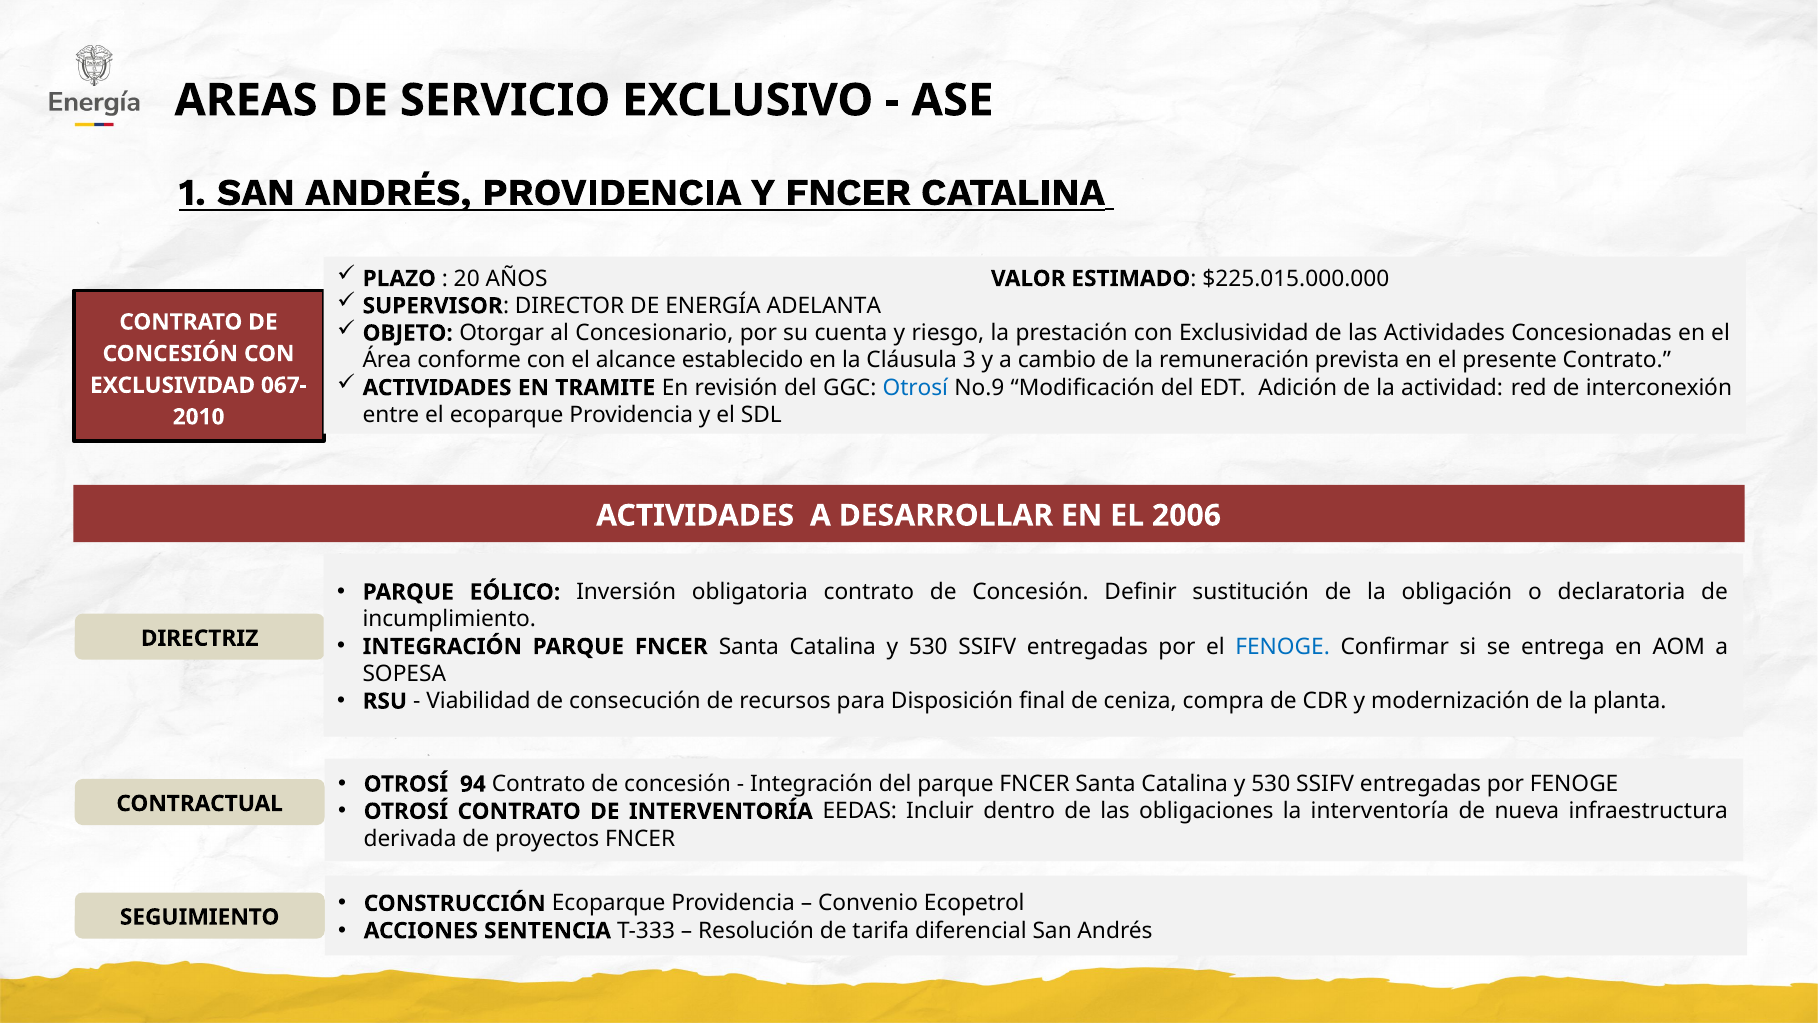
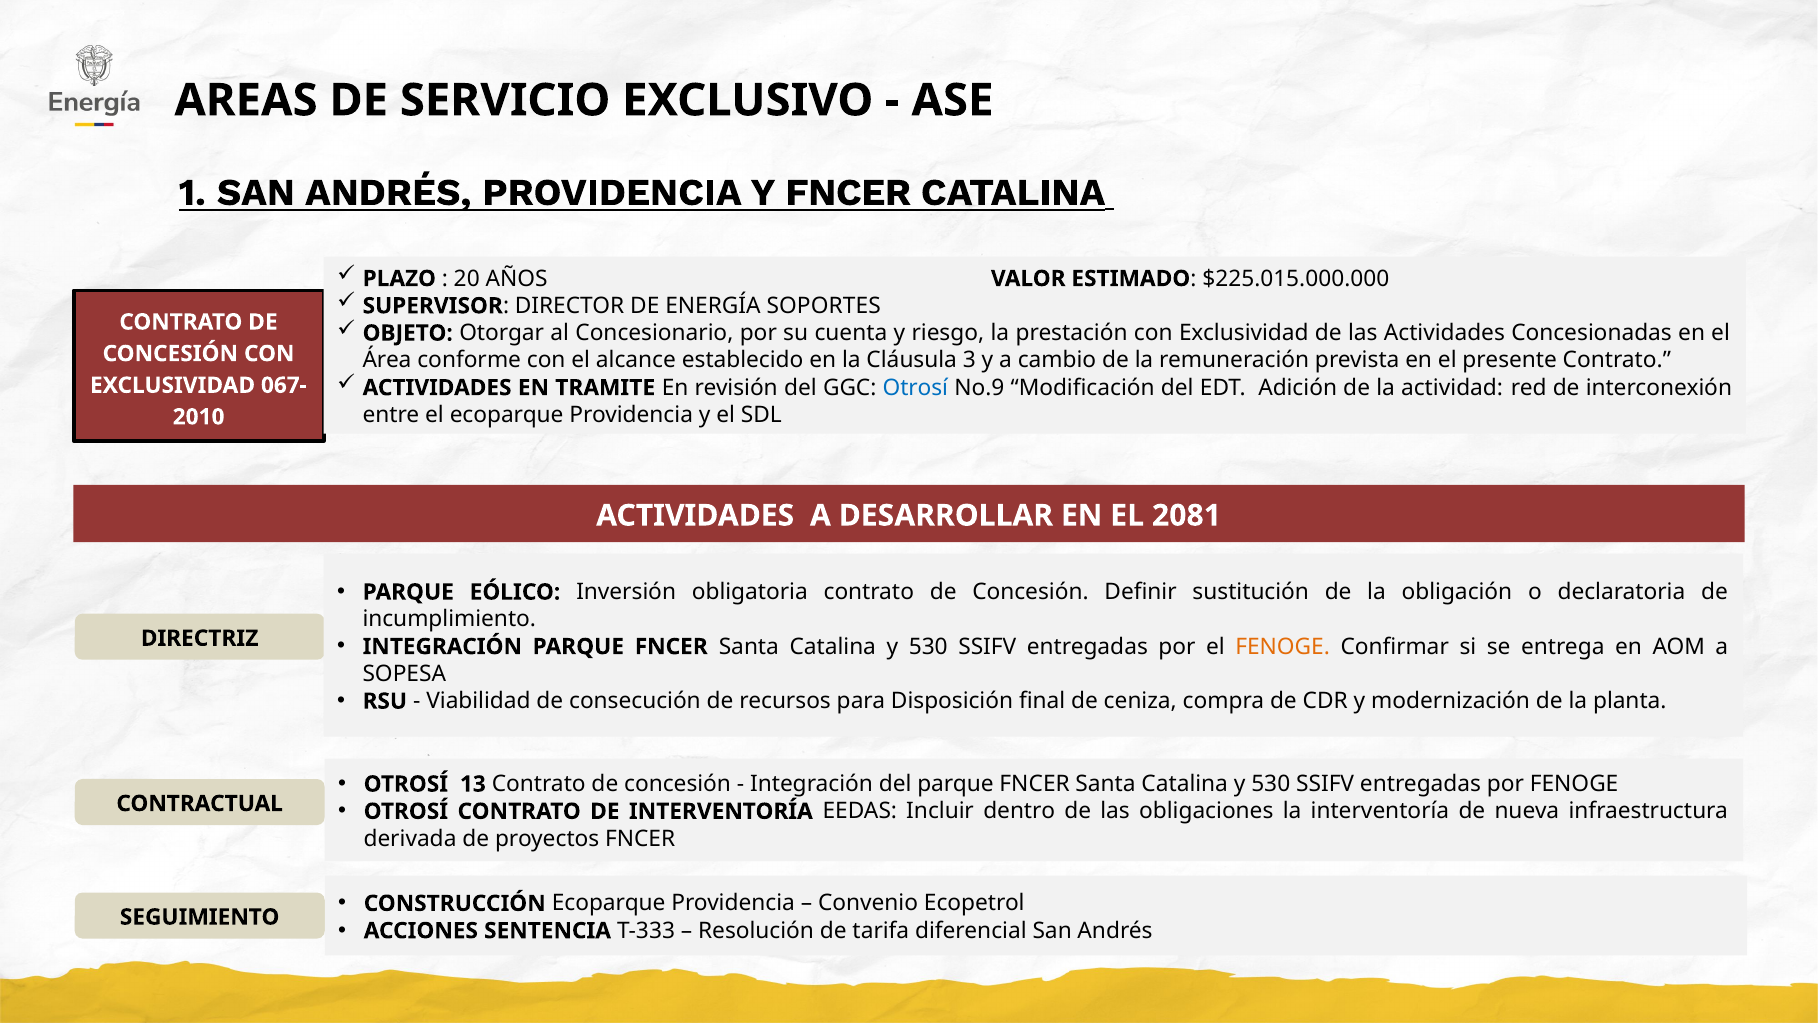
ADELANTA: ADELANTA -> SOPORTES
2006: 2006 -> 2081
FENOGE at (1283, 646) colour: blue -> orange
94: 94 -> 13
